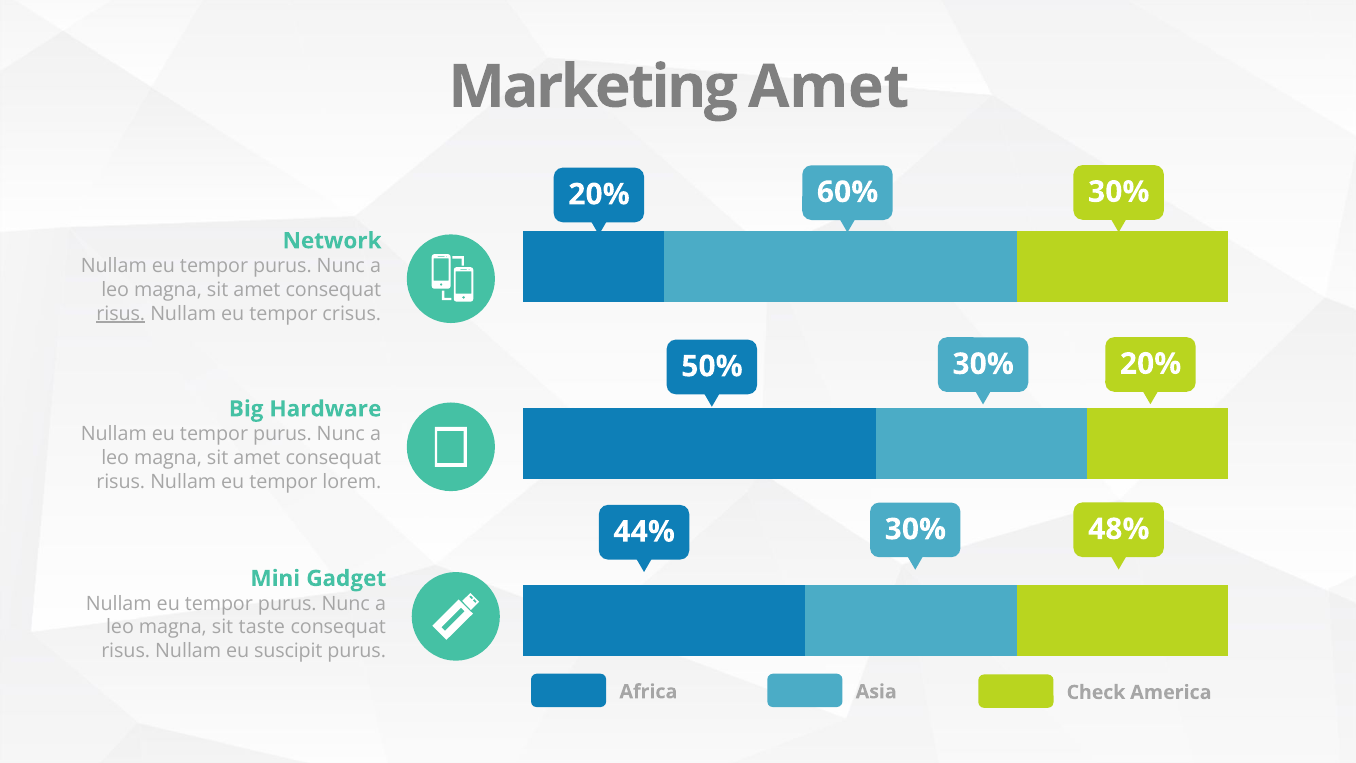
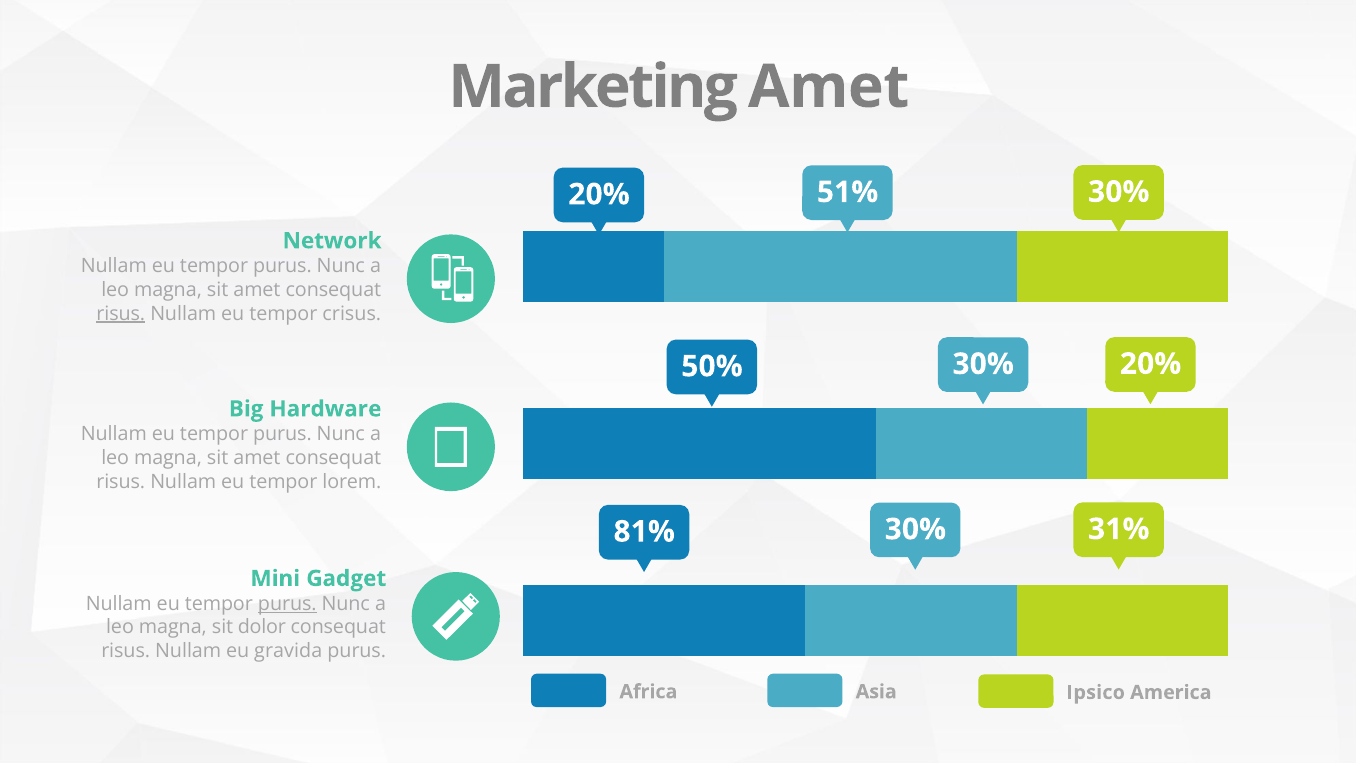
60%: 60% -> 51%
44%: 44% -> 81%
48%: 48% -> 31%
purus at (287, 604) underline: none -> present
taste: taste -> dolor
suscipit: suscipit -> gravida
Check: Check -> Ipsico
